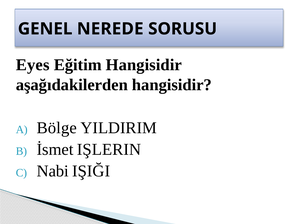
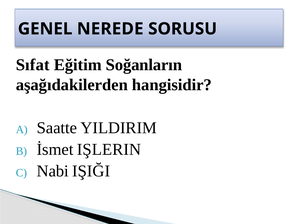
Eyes: Eyes -> Sıfat
Eğitim Hangisidir: Hangisidir -> Soğanların
Bölge: Bölge -> Saatte
